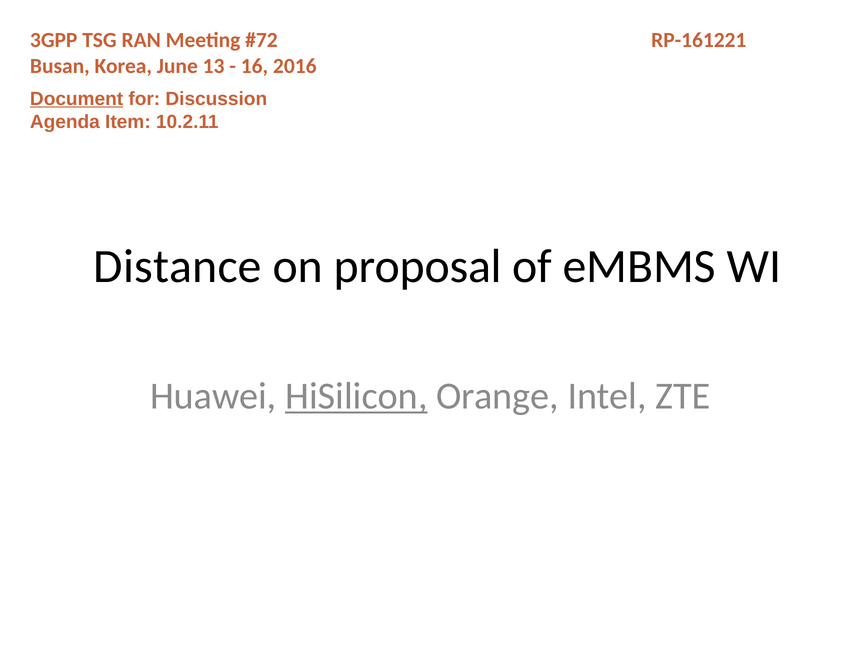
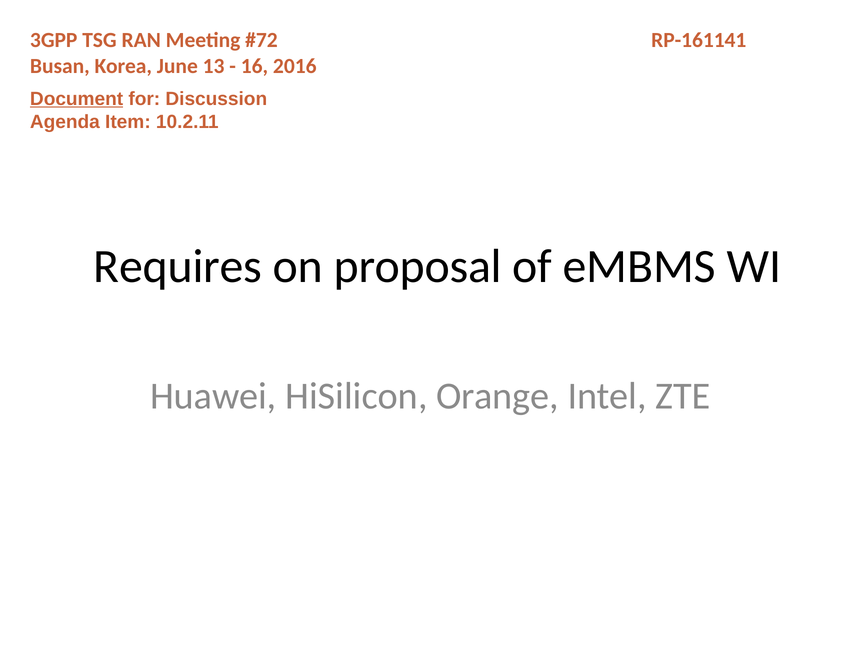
RP-161221: RP-161221 -> RP-161141
Distance: Distance -> Requires
HiSilicon underline: present -> none
